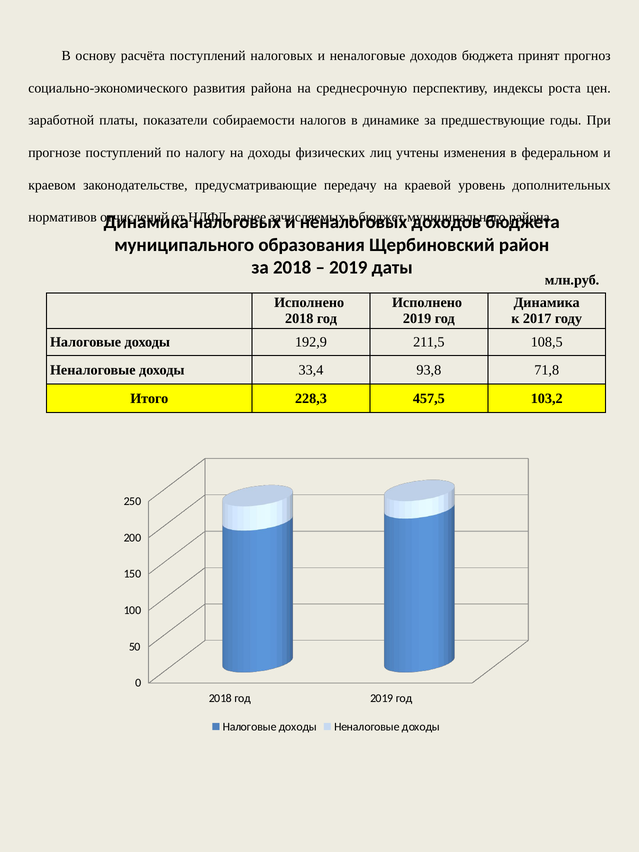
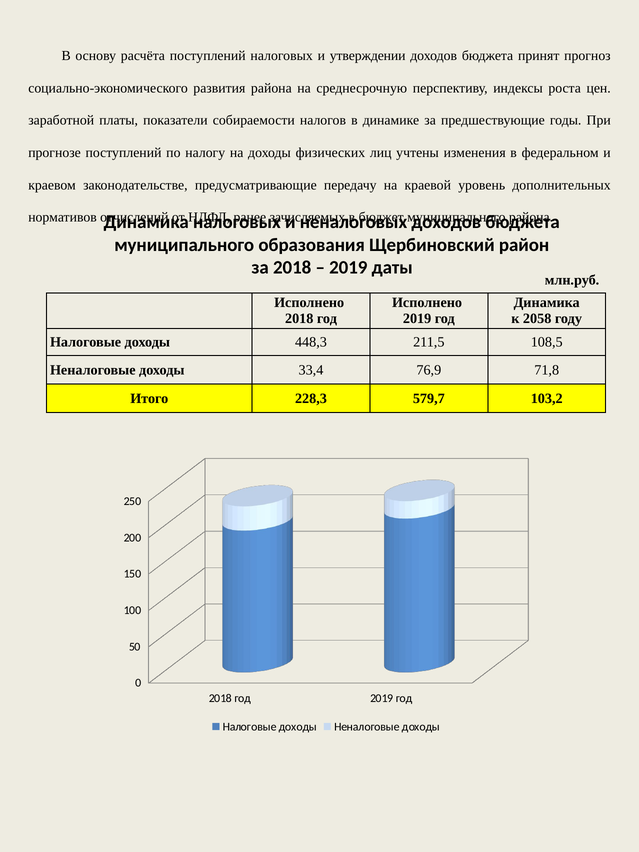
и неналоговые: неналоговые -> утверждении
2017: 2017 -> 2058
192,9: 192,9 -> 448,3
93,8: 93,8 -> 76,9
457,5: 457,5 -> 579,7
